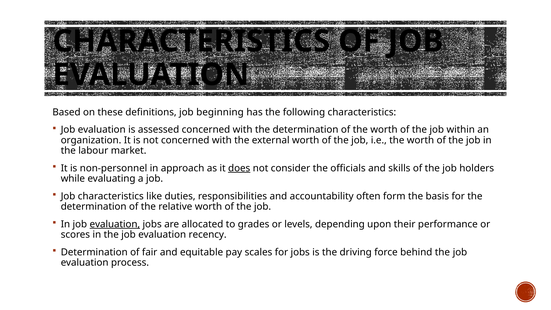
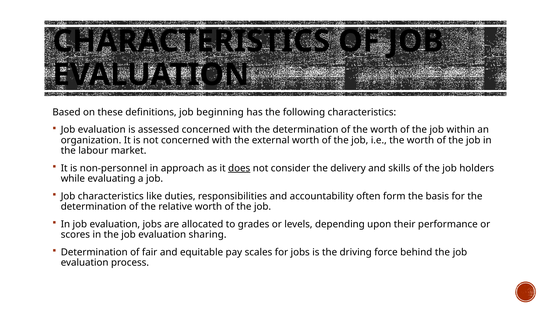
officials: officials -> delivery
evaluation at (115, 224) underline: present -> none
recency: recency -> sharing
